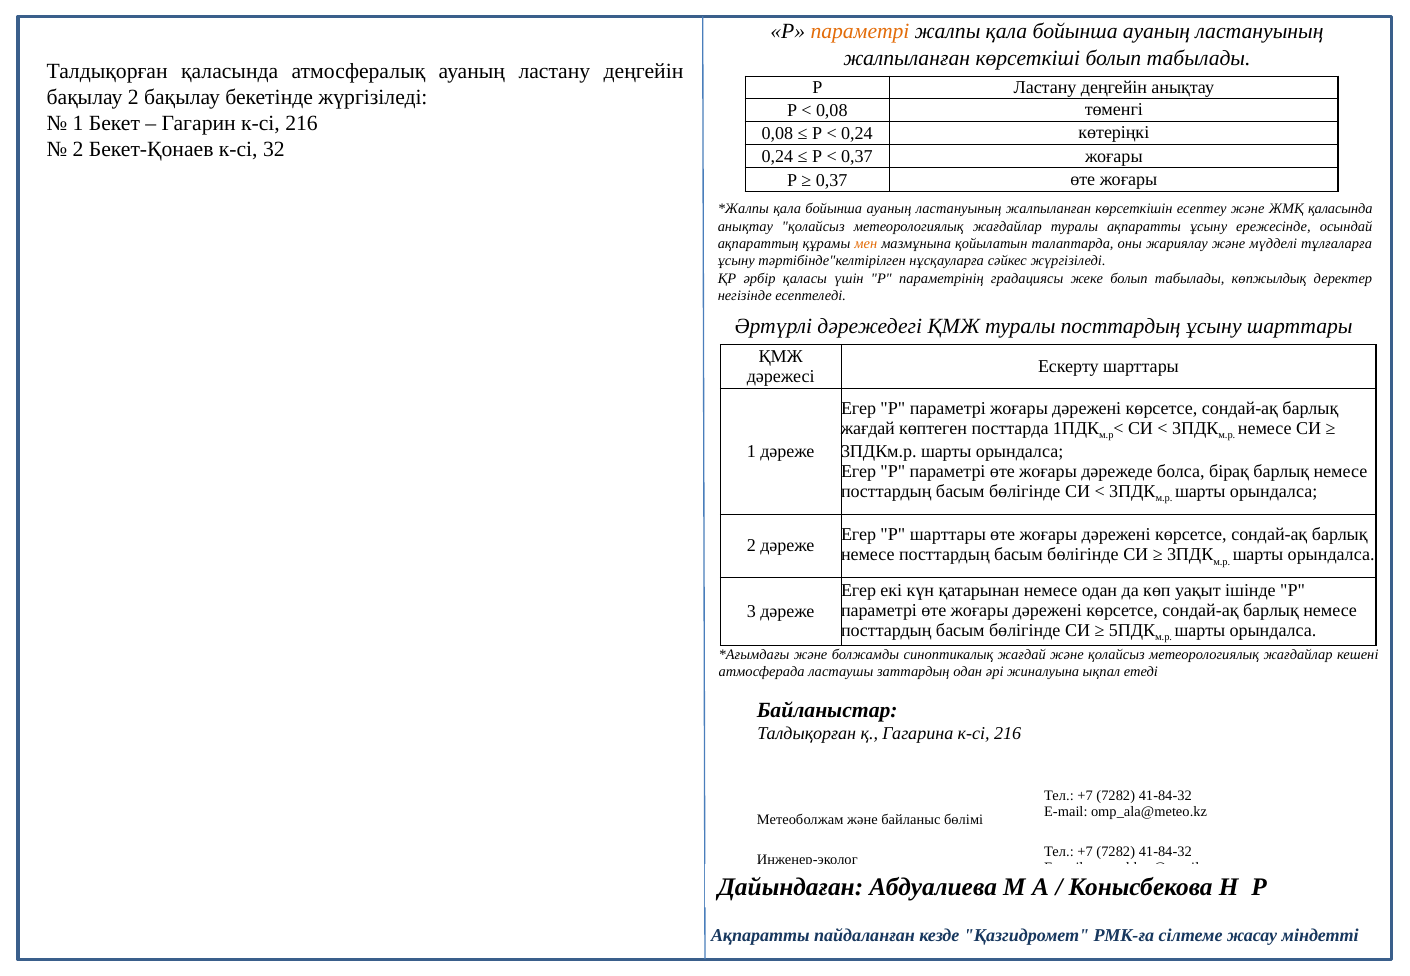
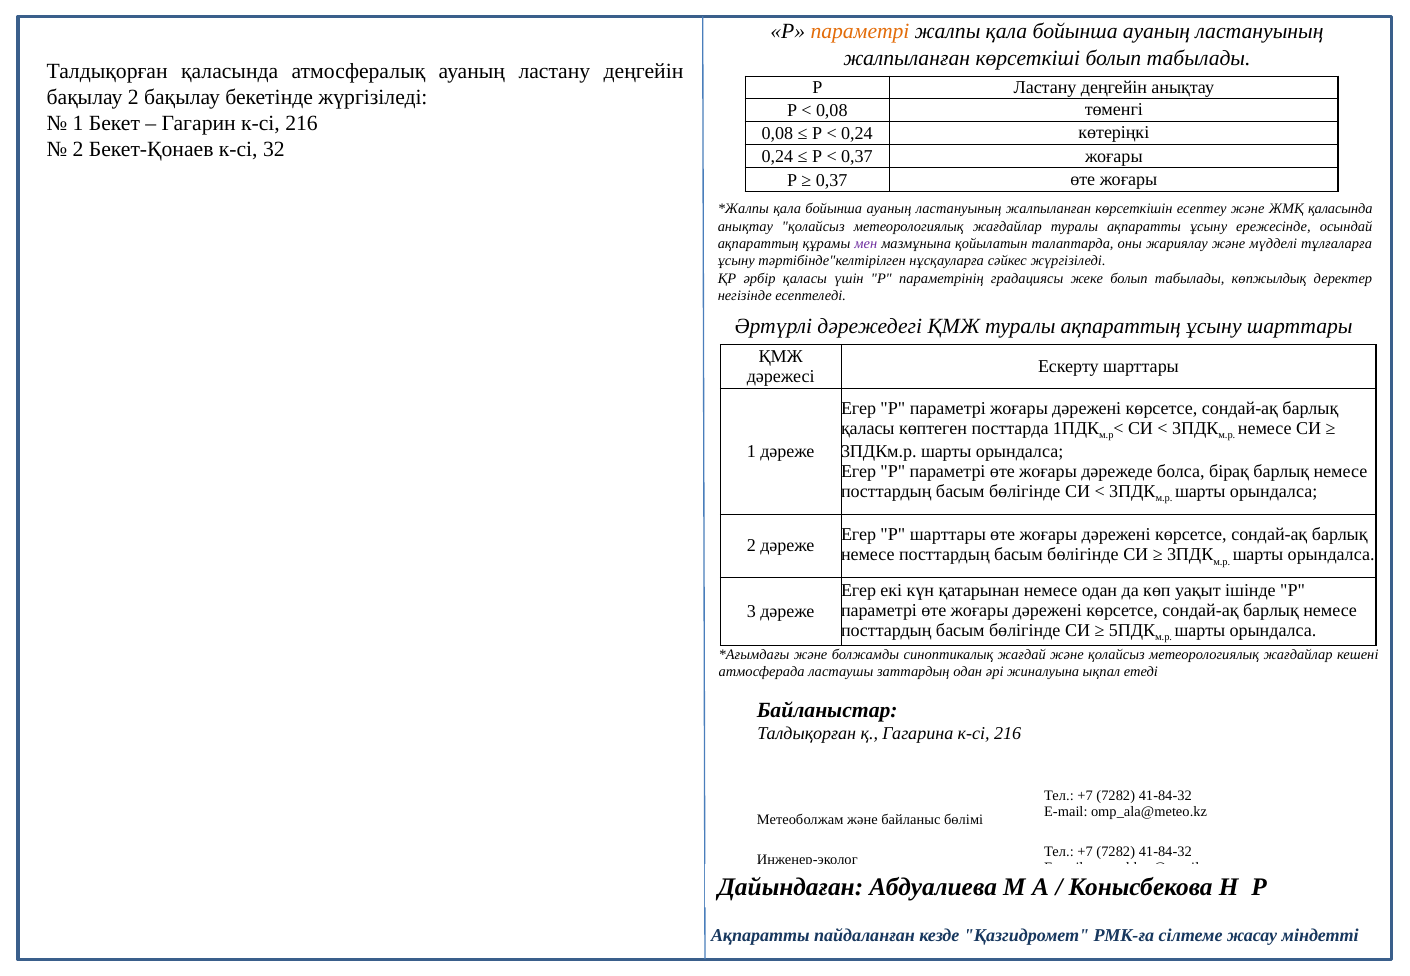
мен colour: orange -> purple
туралы посттардың: посттардың -> ақпараттың
жағдай at (868, 429): жағдай -> қаласы
